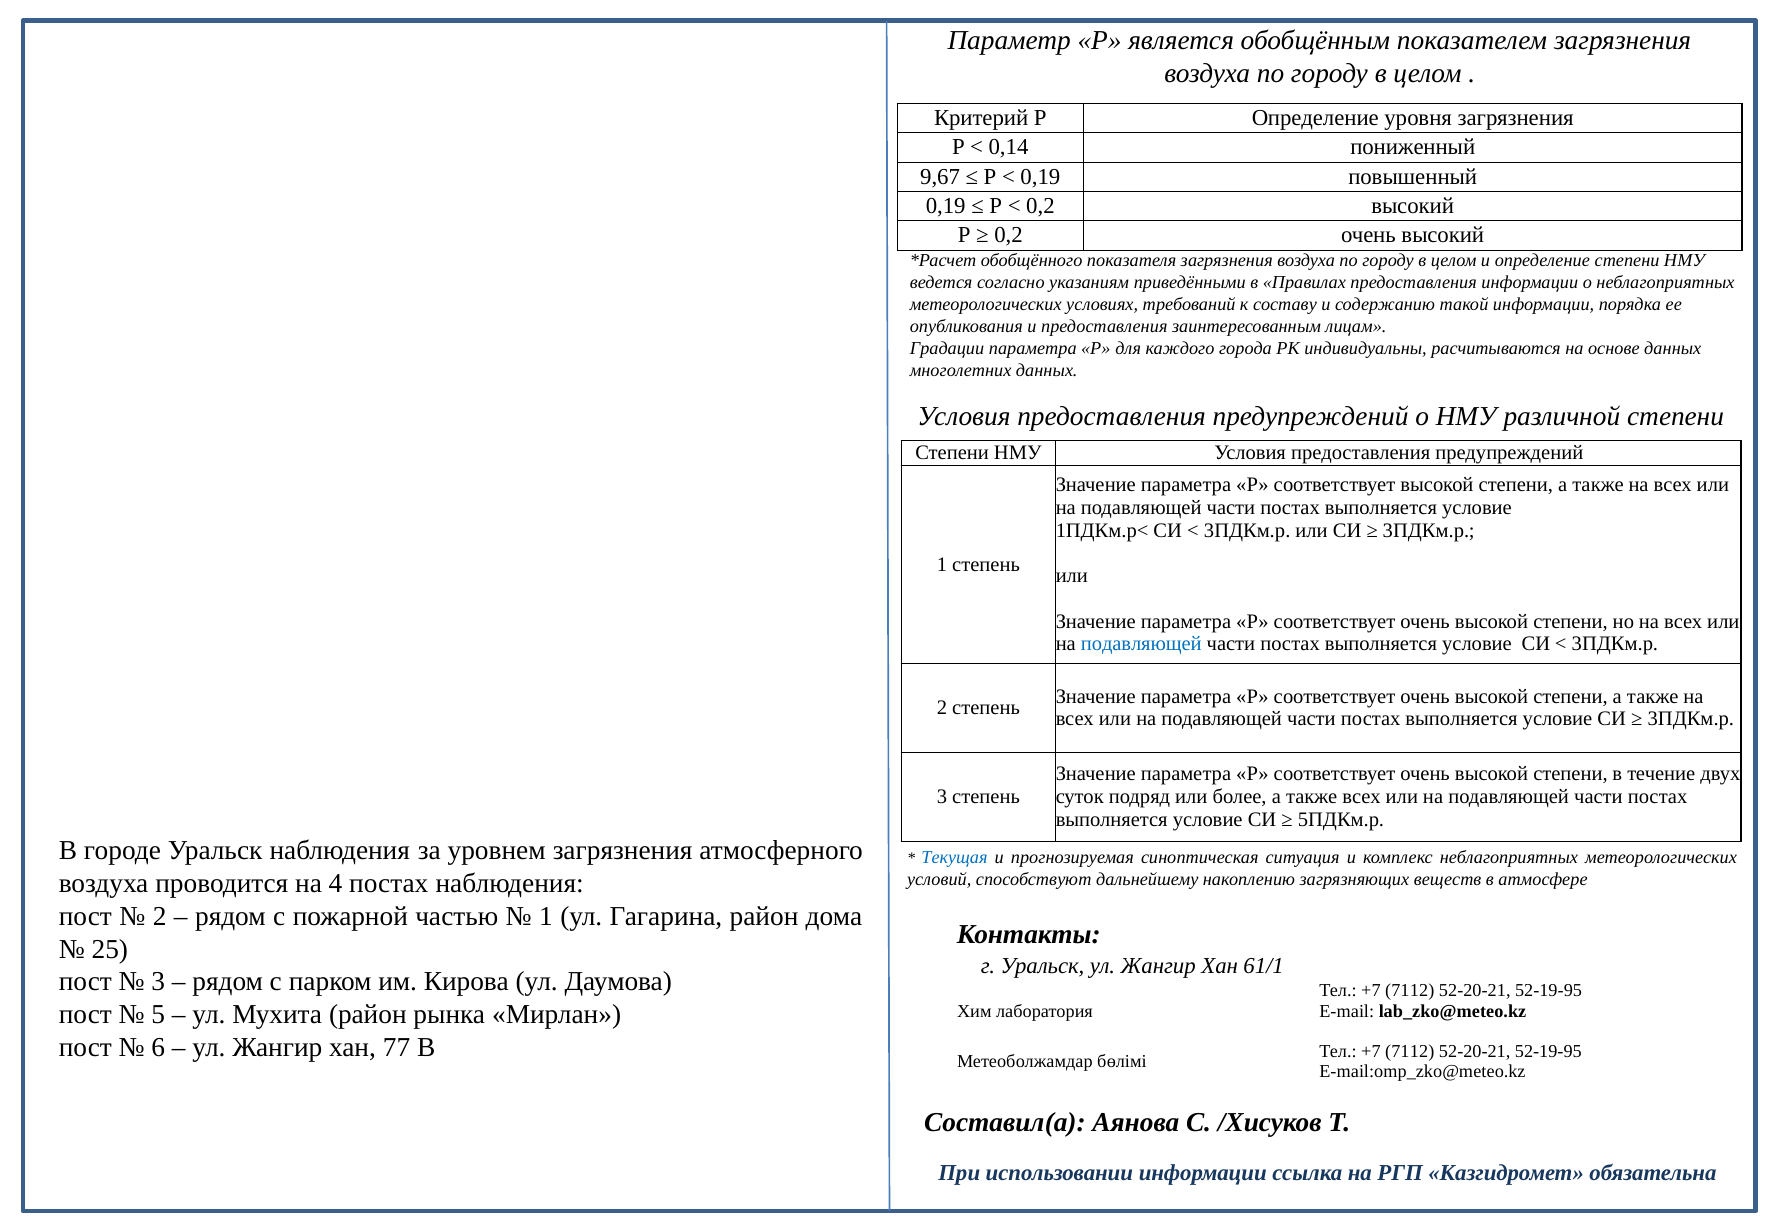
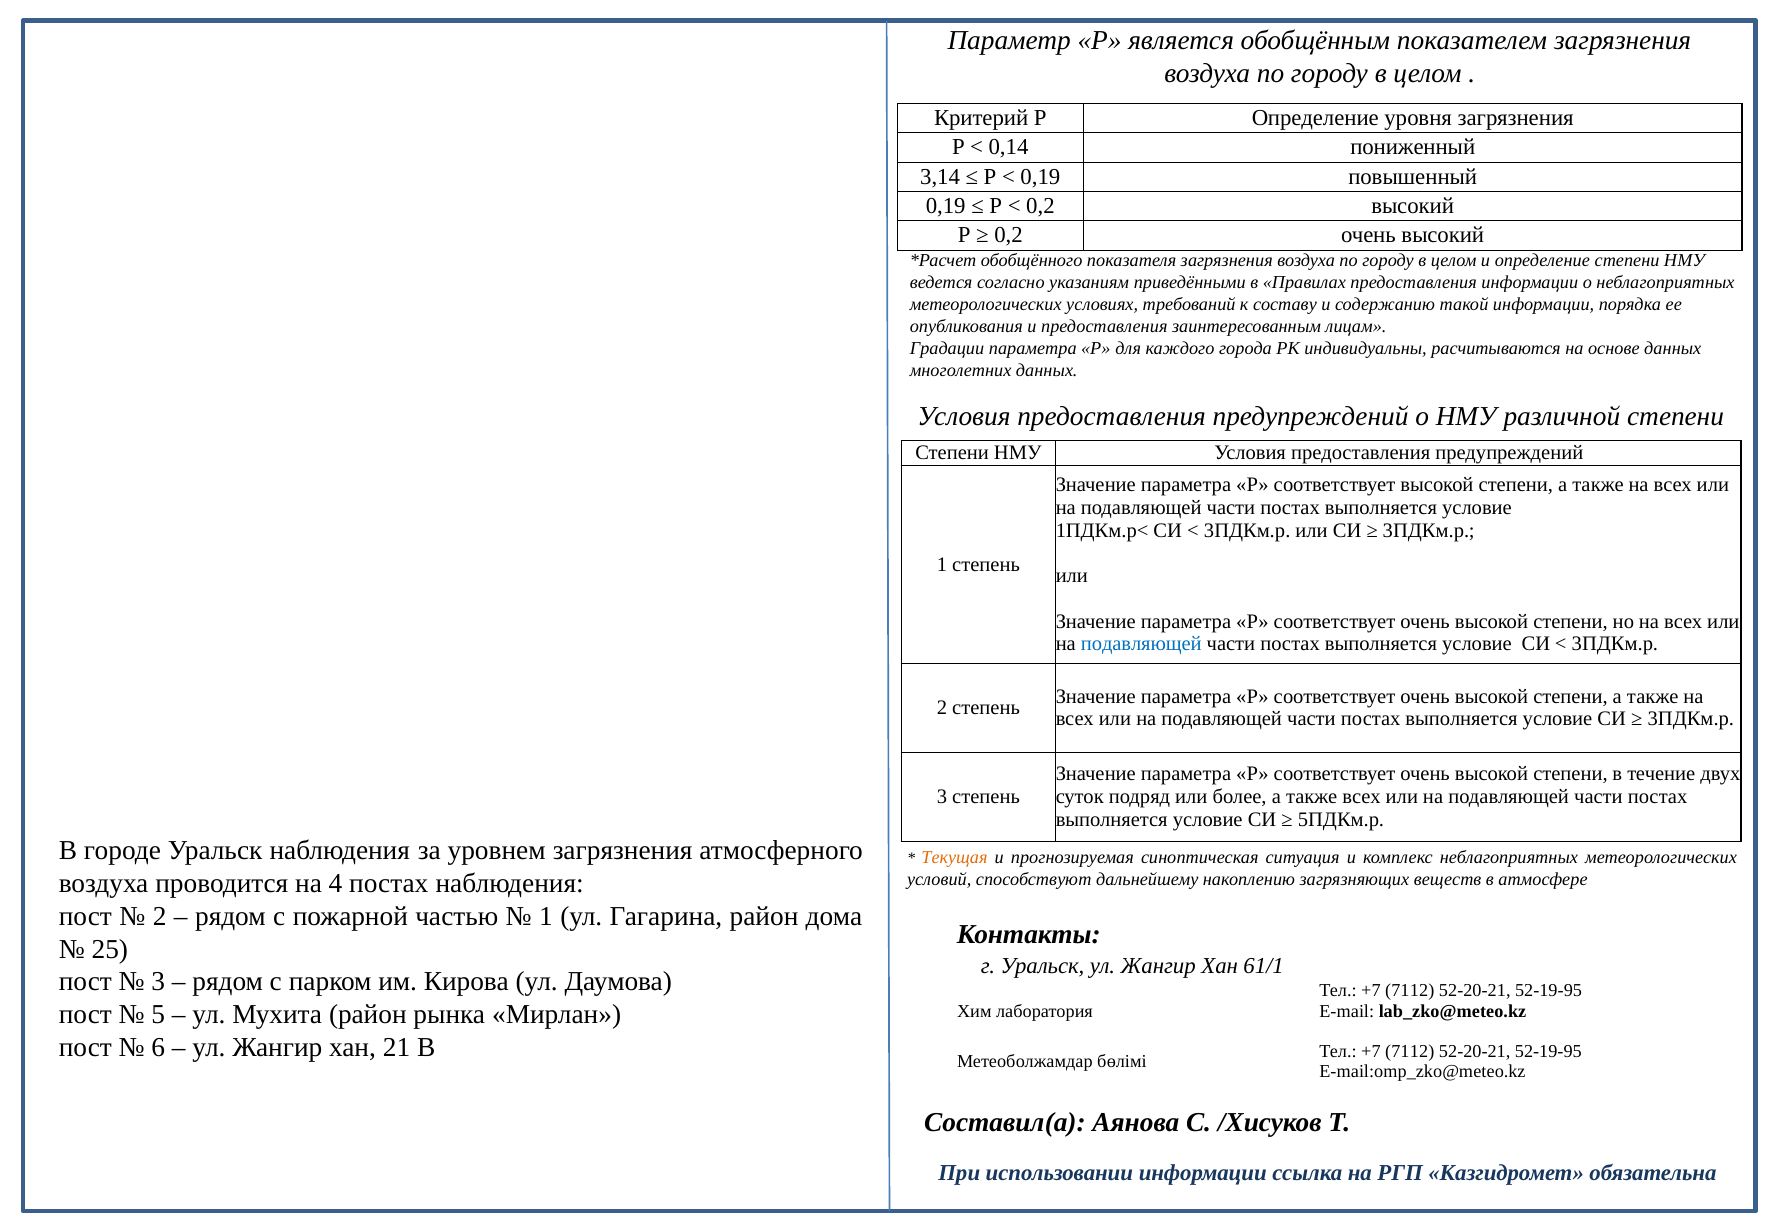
9,67: 9,67 -> 3,14
Текущая colour: blue -> orange
77: 77 -> 21
